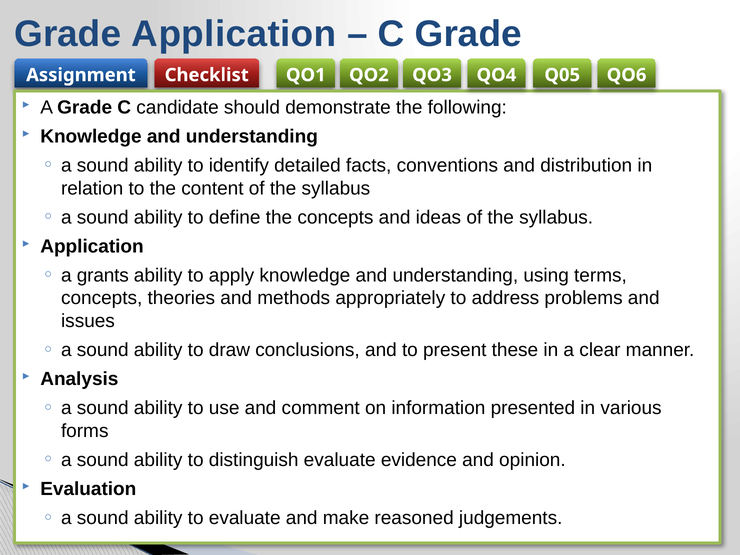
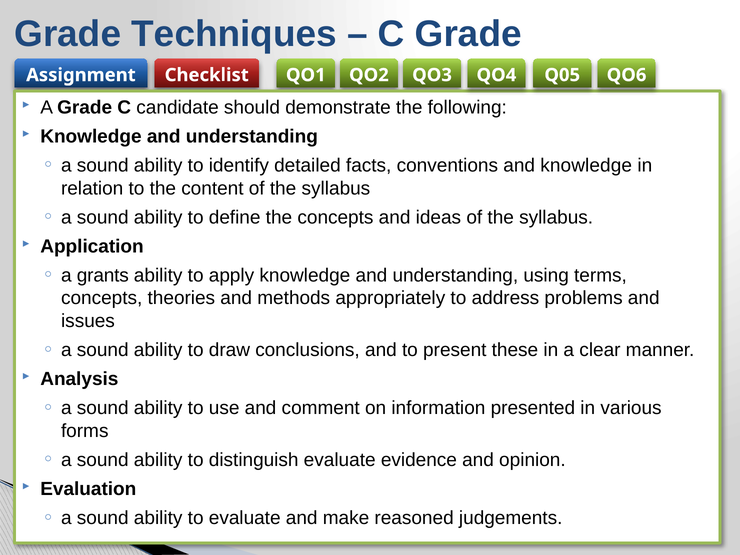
Grade Application: Application -> Techniques
and distribution: distribution -> knowledge
